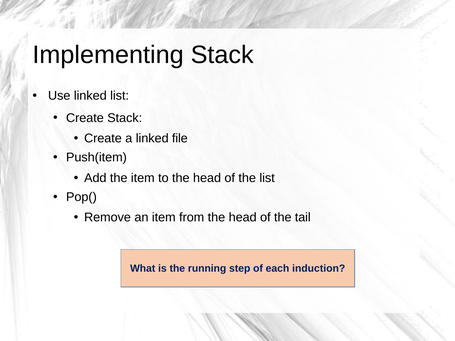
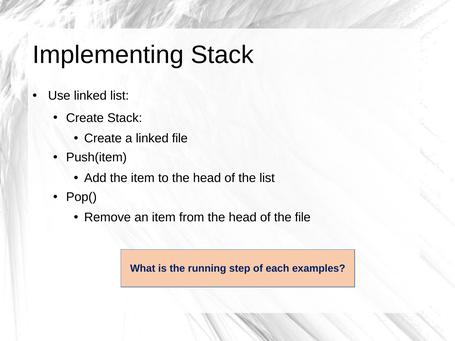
the tail: tail -> file
induction: induction -> examples
